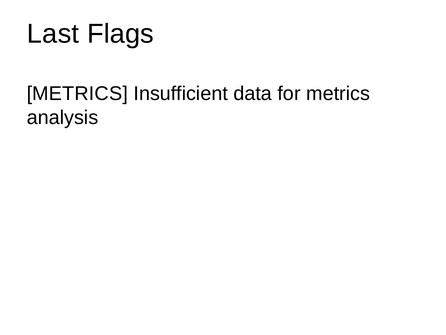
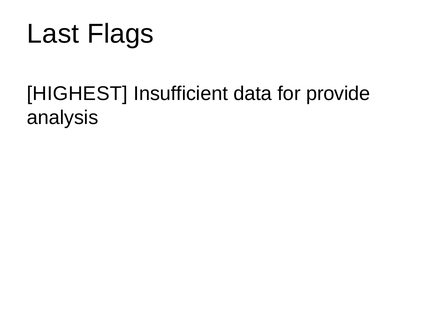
METRICS at (77, 94): METRICS -> HIGHEST
for metrics: metrics -> provide
